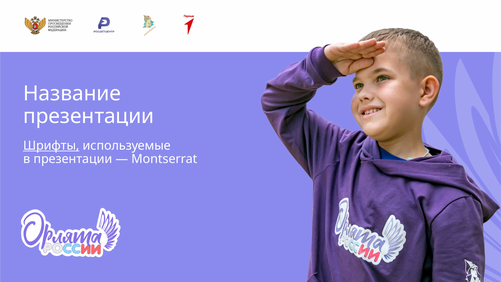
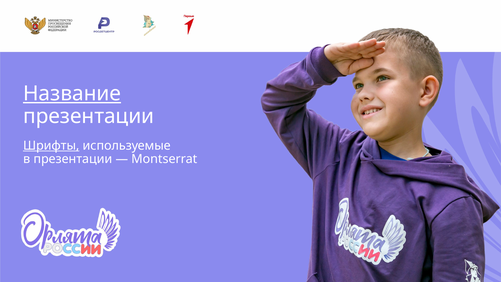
Название underline: none -> present
